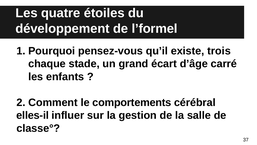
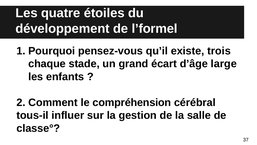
carré: carré -> large
comportements: comportements -> compréhension
elles-il: elles-il -> tous-il
